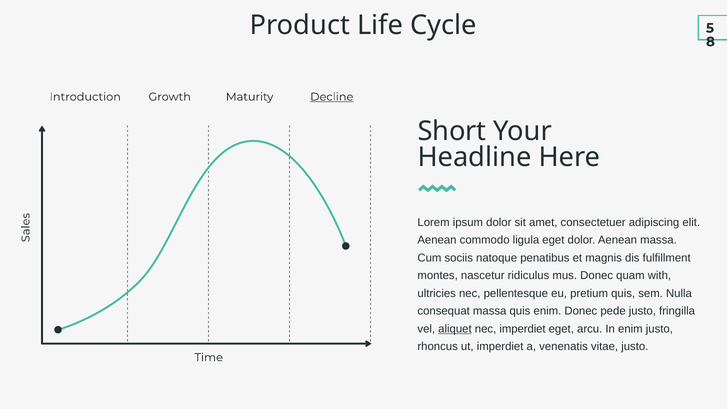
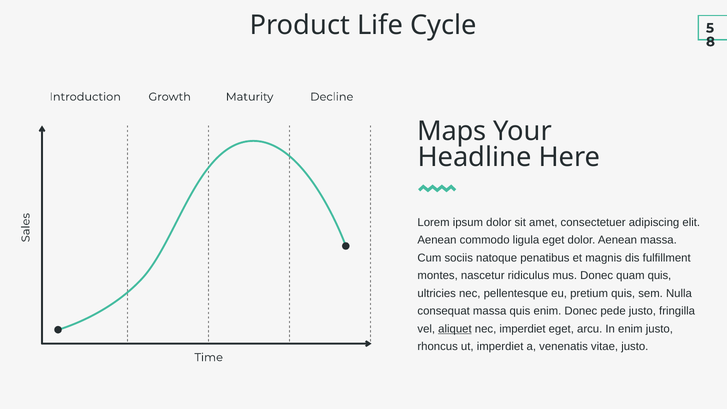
Decline underline: present -> none
Short: Short -> Maps
quam with: with -> quis
